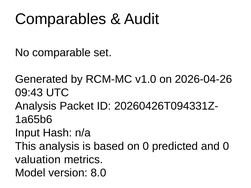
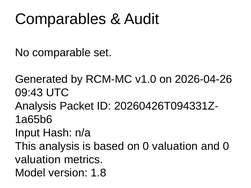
on 0 predicted: predicted -> valuation
8.0: 8.0 -> 1.8
